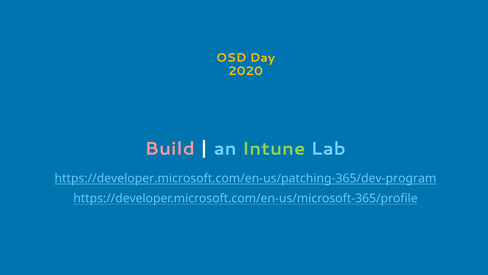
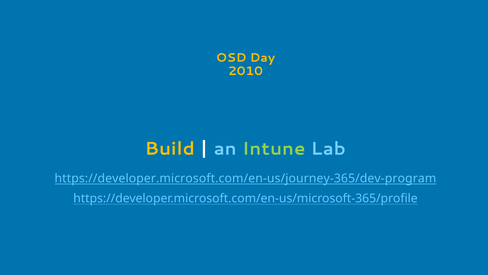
2020: 2020 -> 2010
Build colour: pink -> yellow
https://developer.microsoft.com/en-us/patching-365/dev-program: https://developer.microsoft.com/en-us/patching-365/dev-program -> https://developer.microsoft.com/en-us/journey-365/dev-program
